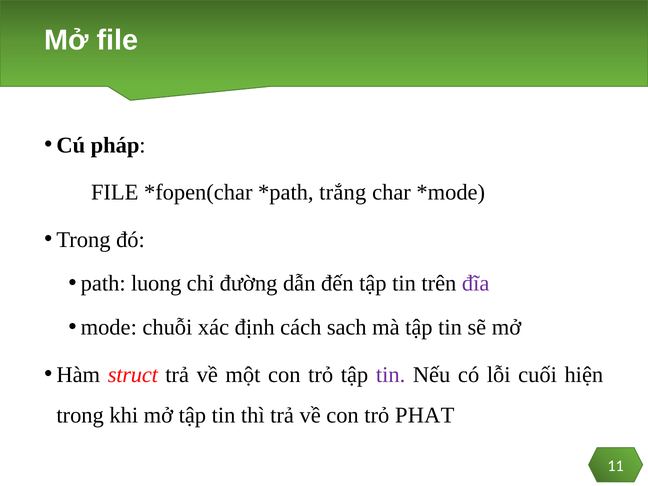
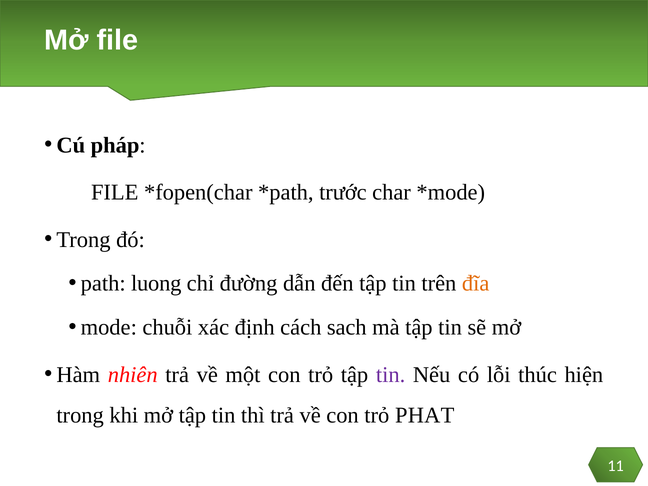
trắng: trắng -> trước
đĩa colour: purple -> orange
struct: struct -> nhiên
cuối: cuối -> thúc
